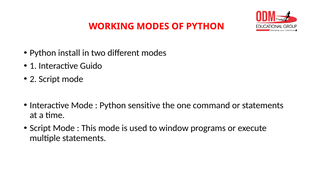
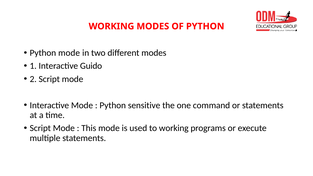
Python install: install -> mode
to window: window -> working
